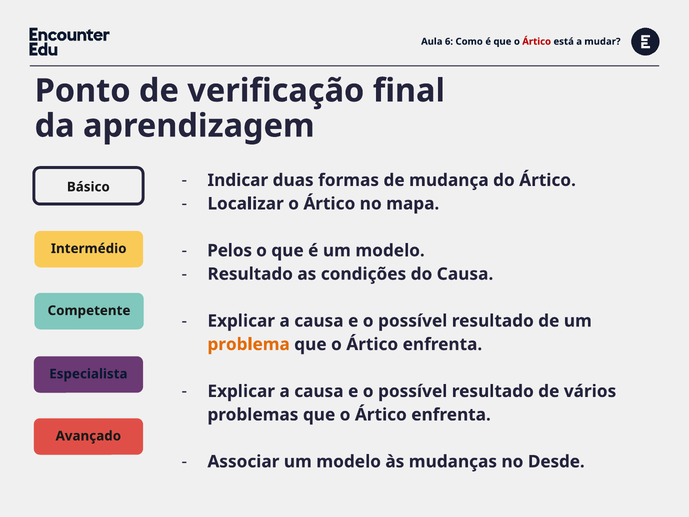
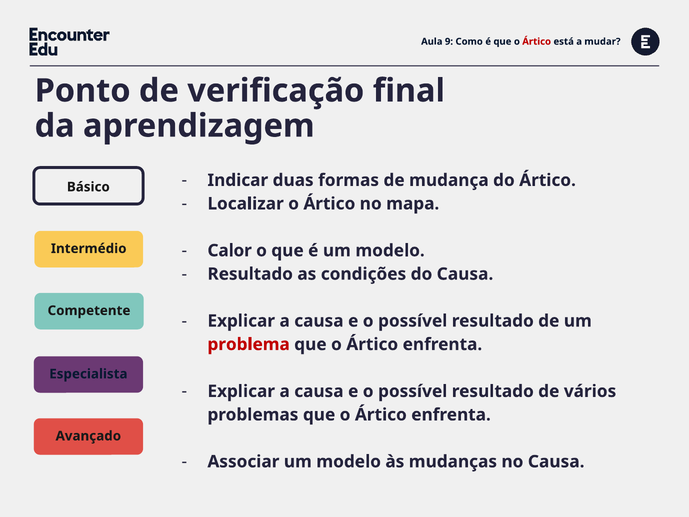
6: 6 -> 9
Pelos: Pelos -> Calor
problema colour: orange -> red
no Desde: Desde -> Causa
